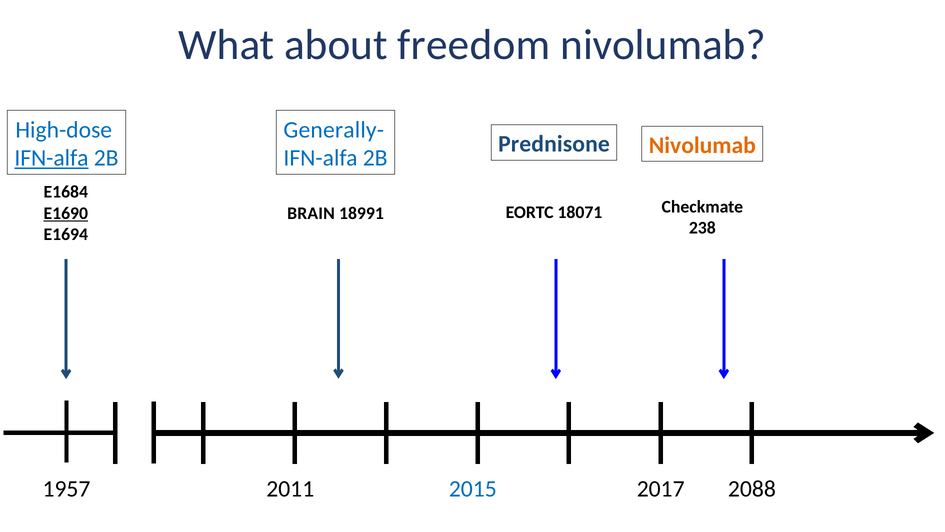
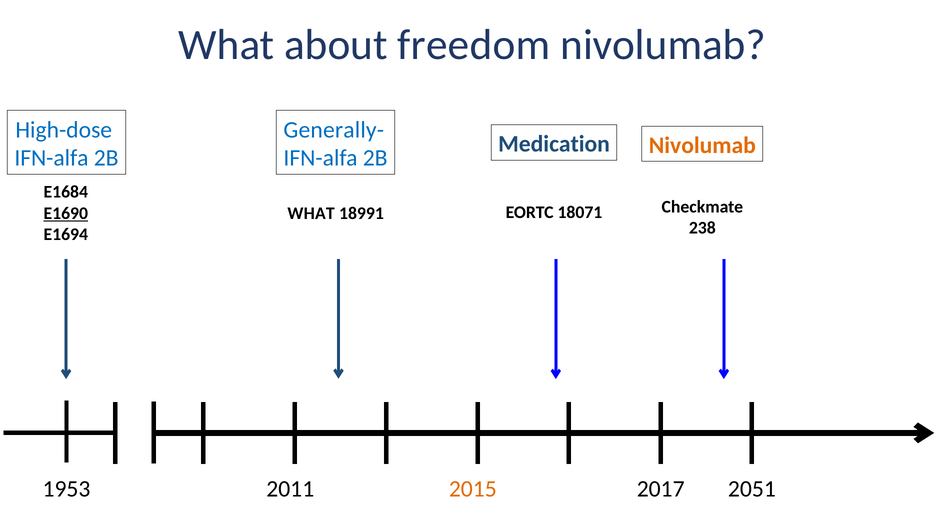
Prednisone: Prednisone -> Medication
IFN-alfa at (51, 158) underline: present -> none
BRAIN at (311, 213): BRAIN -> WHAT
1957: 1957 -> 1953
2015 colour: blue -> orange
2088: 2088 -> 2051
